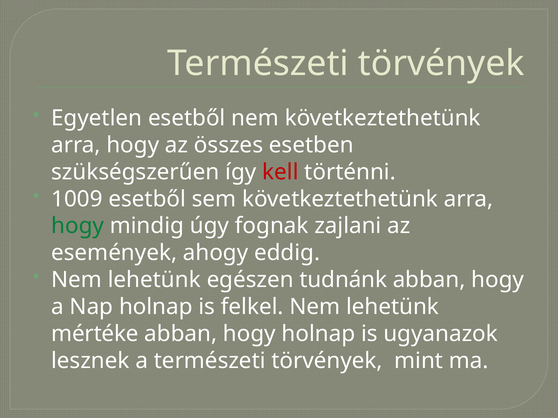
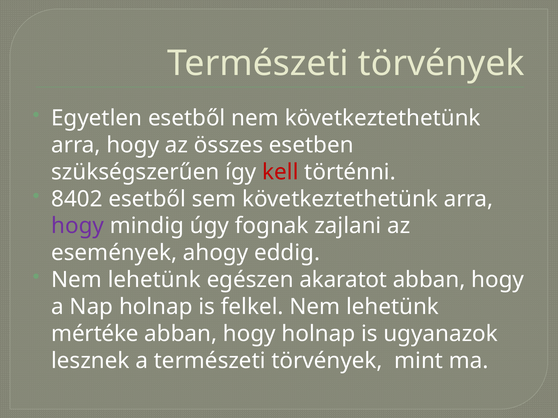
1009: 1009 -> 8402
hogy at (78, 226) colour: green -> purple
tudnánk: tudnánk -> akaratot
